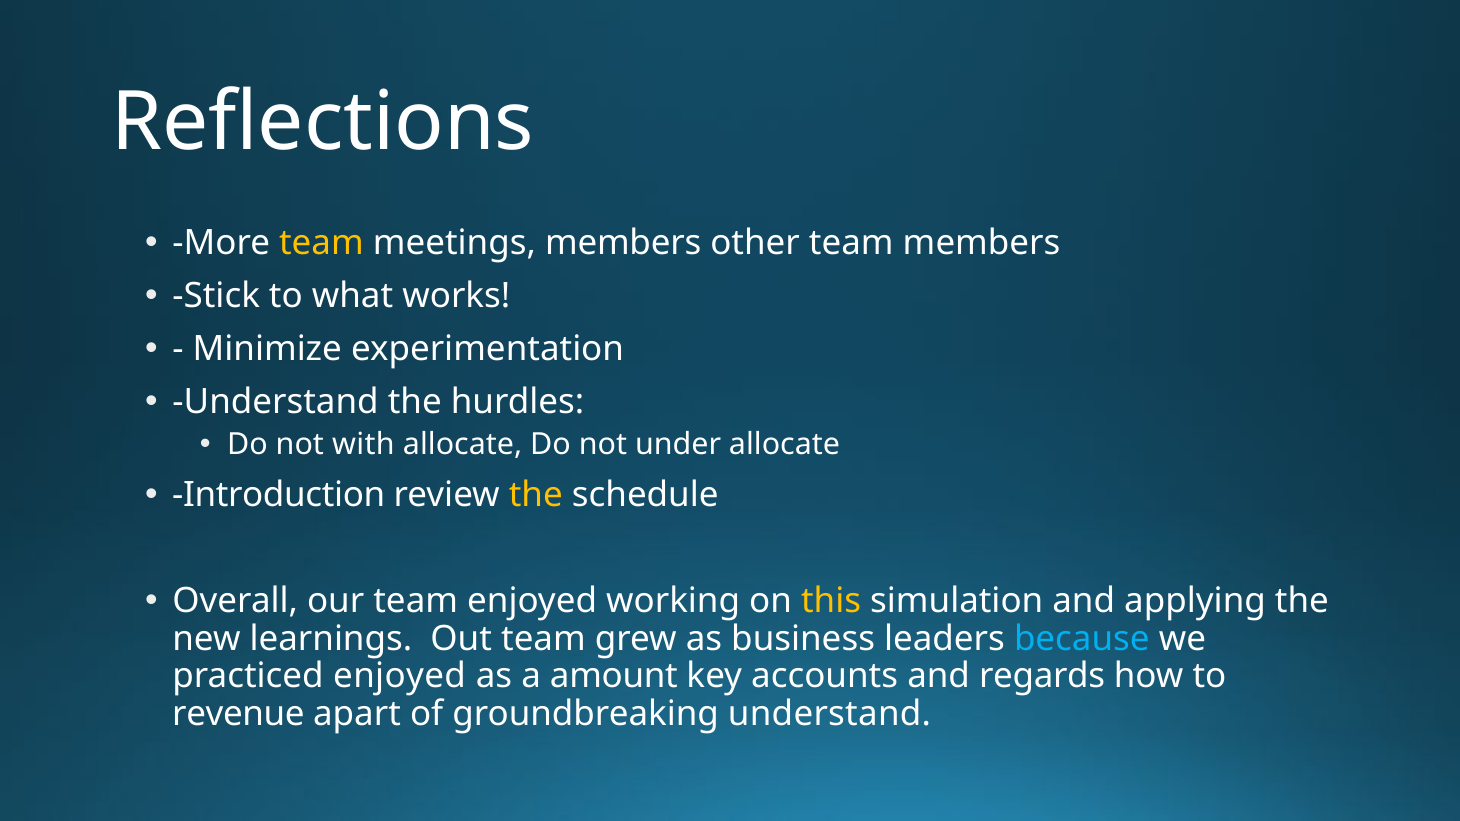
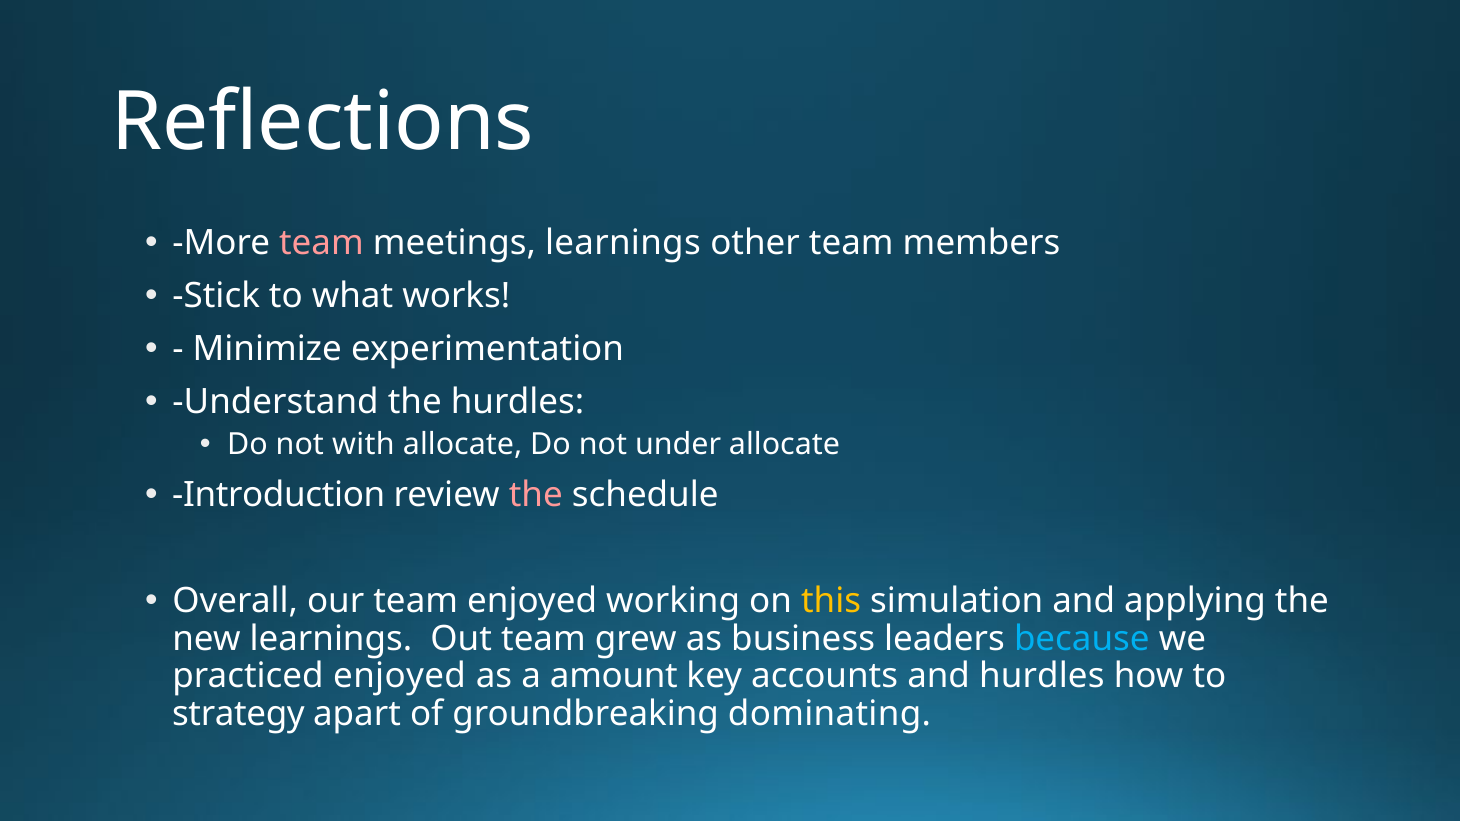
team at (321, 243) colour: yellow -> pink
meetings members: members -> learnings
the at (536, 495) colour: yellow -> pink
and regards: regards -> hurdles
revenue: revenue -> strategy
groundbreaking understand: understand -> dominating
